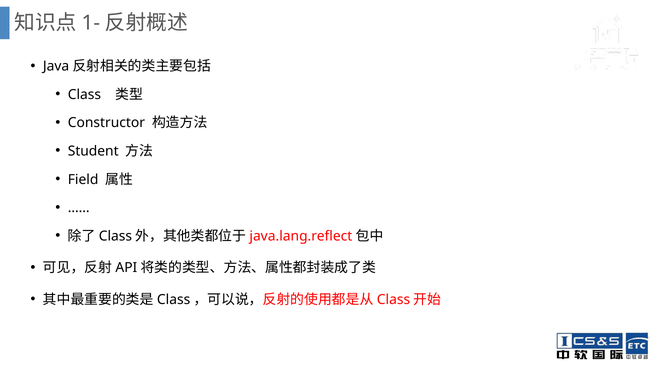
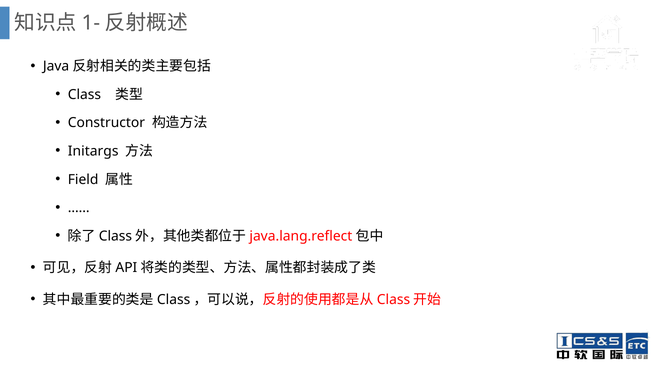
Student: Student -> Initargs
